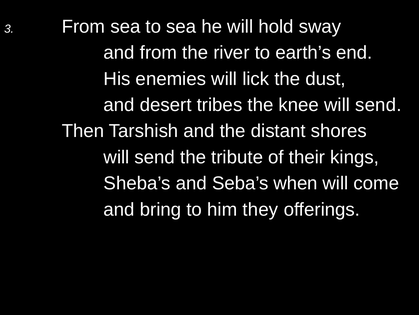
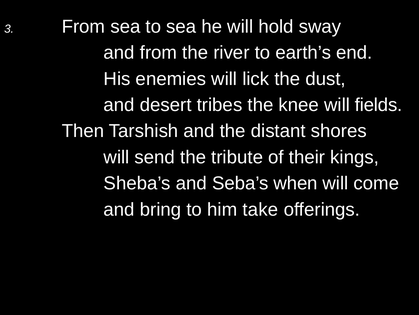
knee will send: send -> fields
they: they -> take
